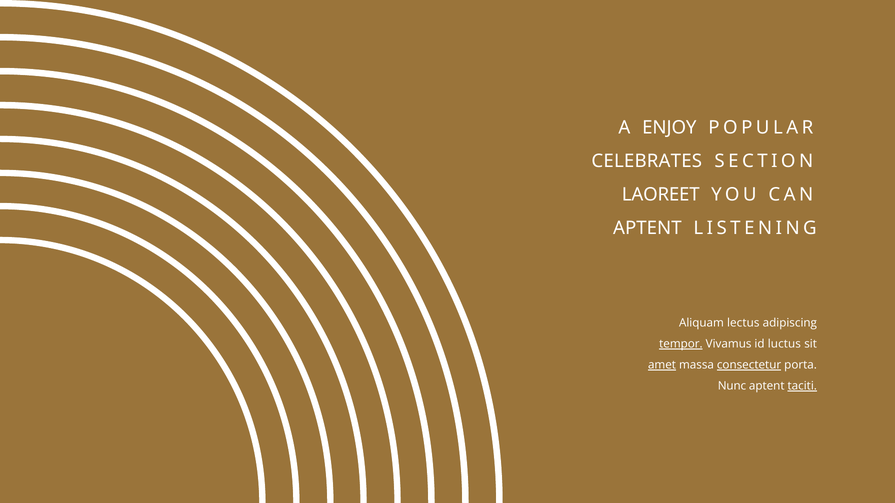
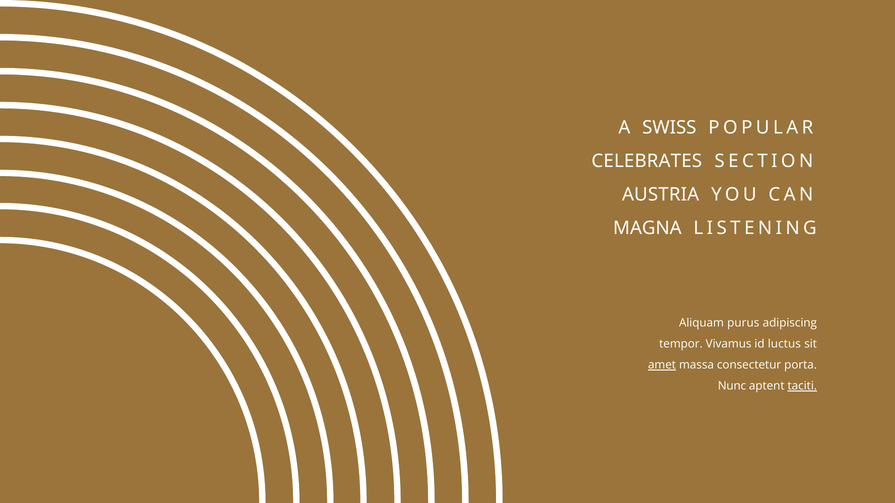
ENJOY: ENJOY -> SWISS
LAOREET: LAOREET -> AUSTRIA
APTENT at (647, 229): APTENT -> MAGNA
lectus: lectus -> purus
tempor underline: present -> none
consectetur underline: present -> none
